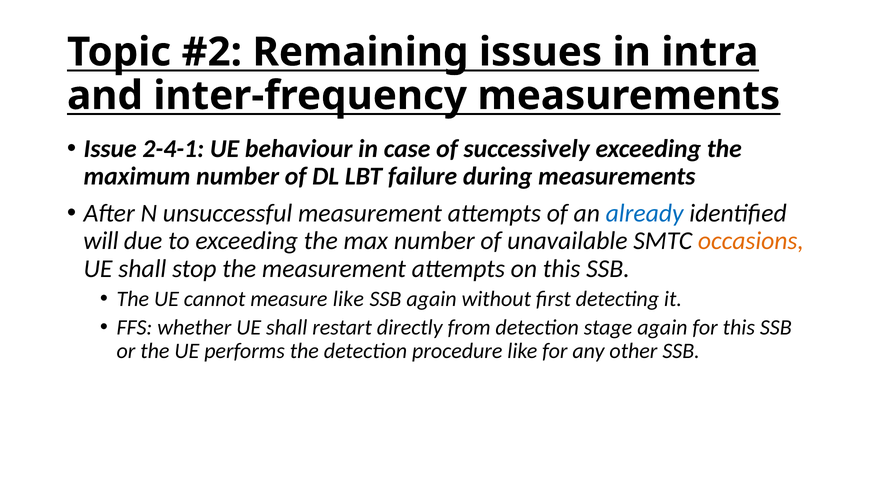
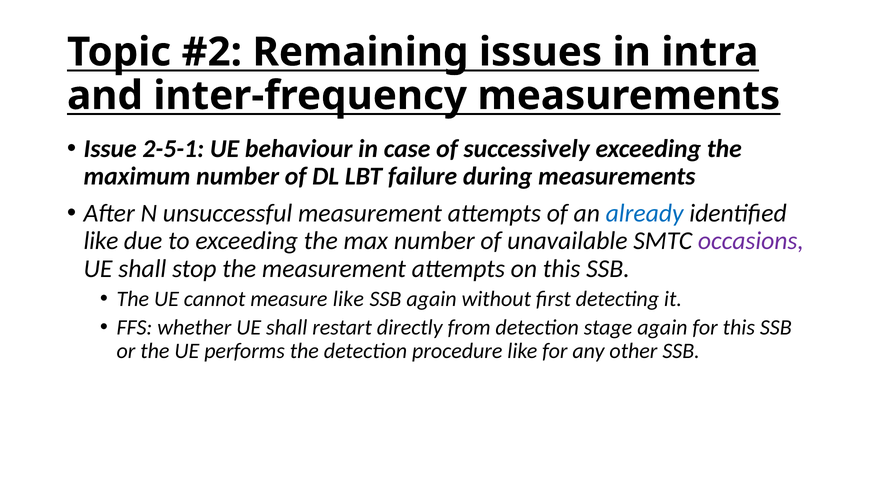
2-4-1: 2-4-1 -> 2-5-1
will at (101, 241): will -> like
occasions colour: orange -> purple
